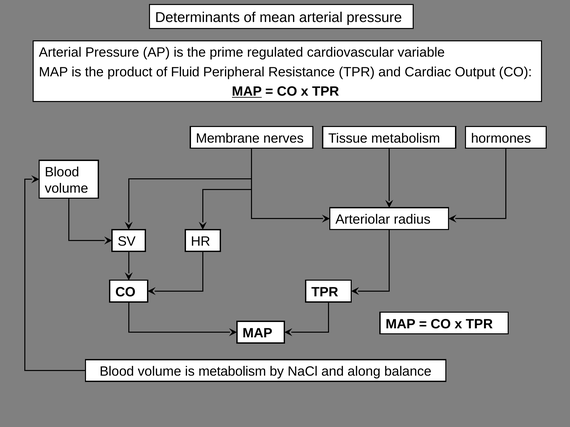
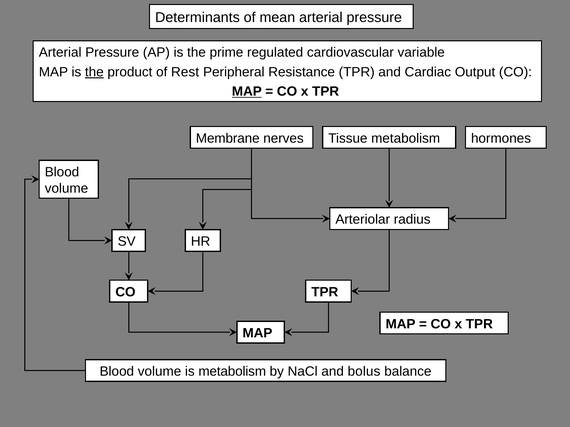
the at (94, 72) underline: none -> present
Fluid: Fluid -> Rest
along: along -> bolus
